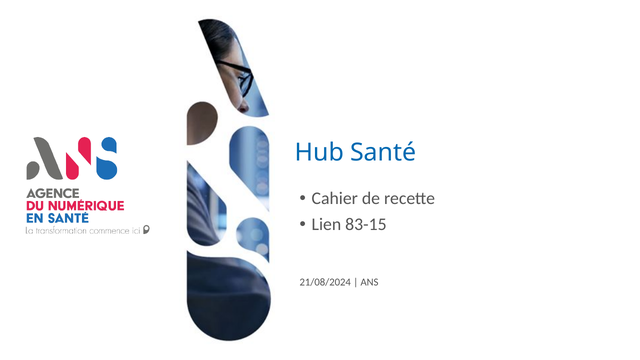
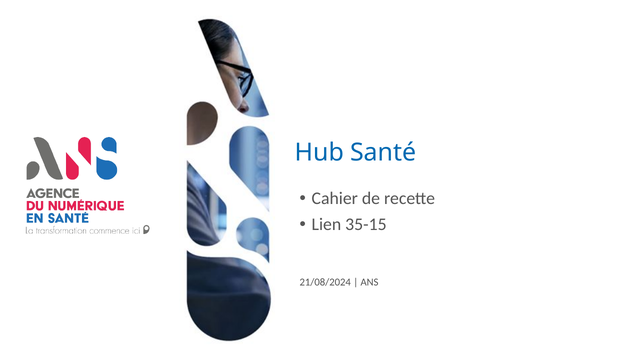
83-15: 83-15 -> 35-15
